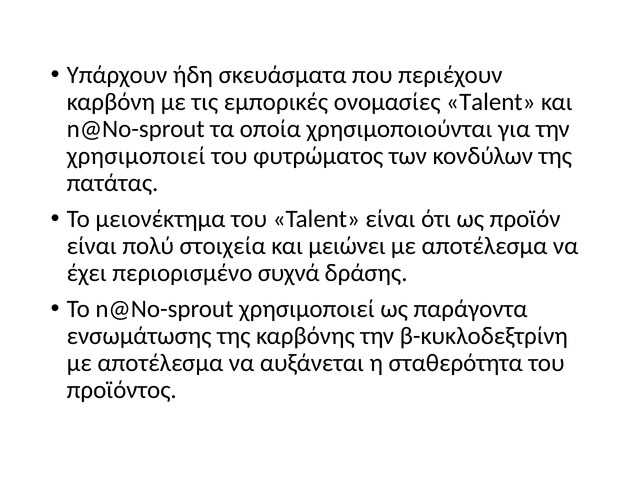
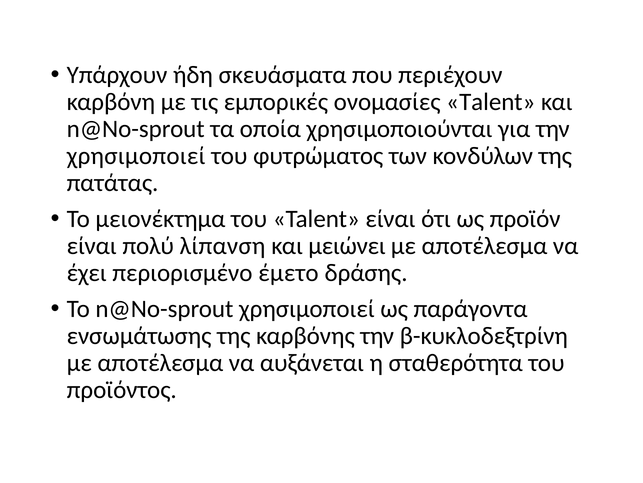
στοιχεία: στοιχεία -> λίπανση
συχνά: συχνά -> έμετο
